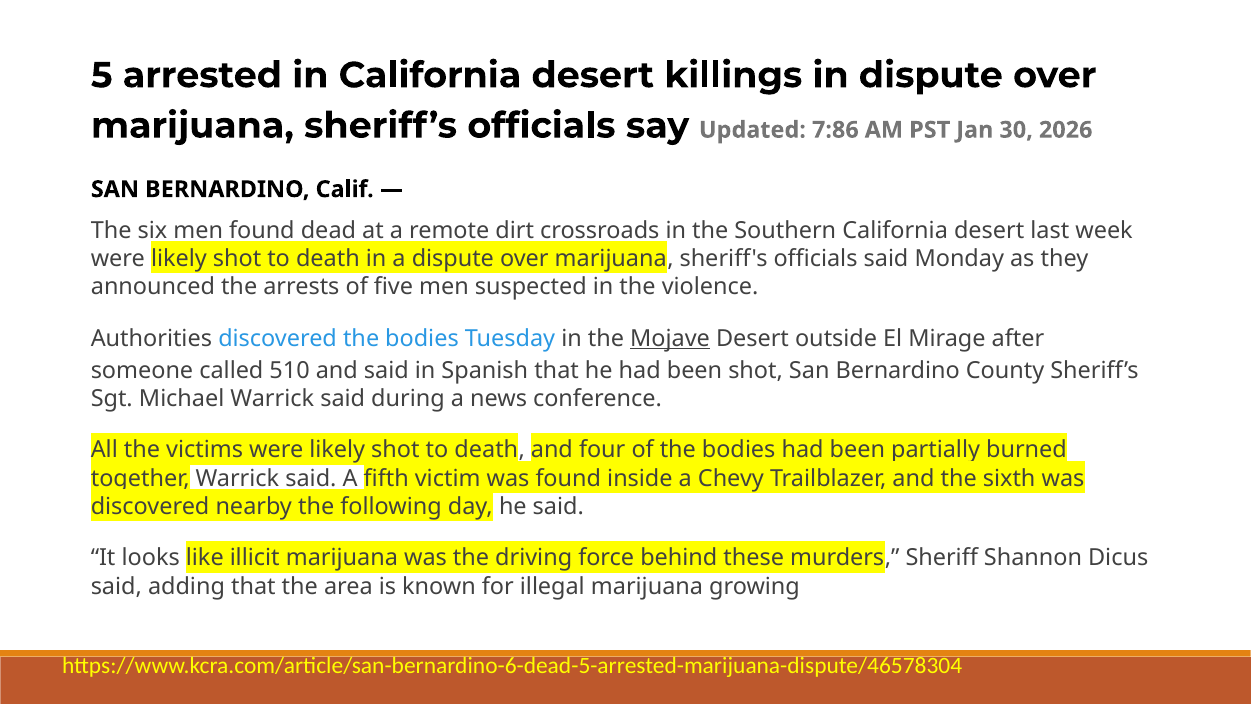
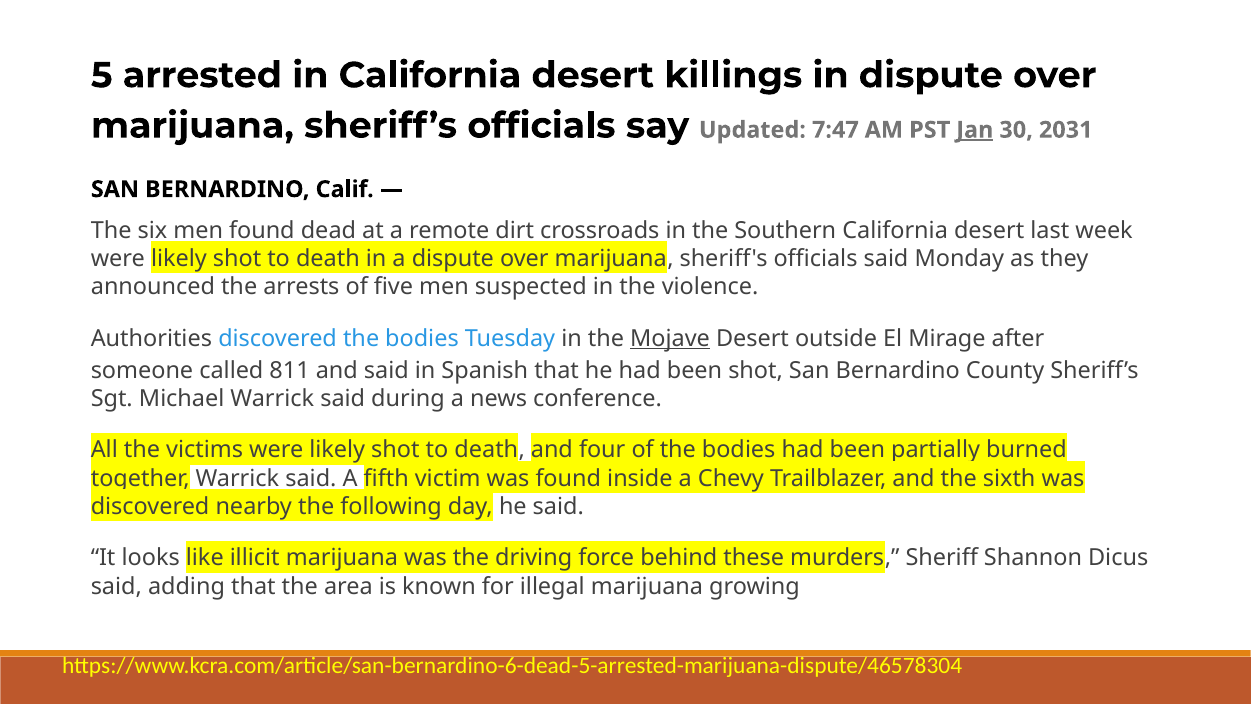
7:86: 7:86 -> 7:47
Jan underline: none -> present
2026: 2026 -> 2031
510: 510 -> 811
